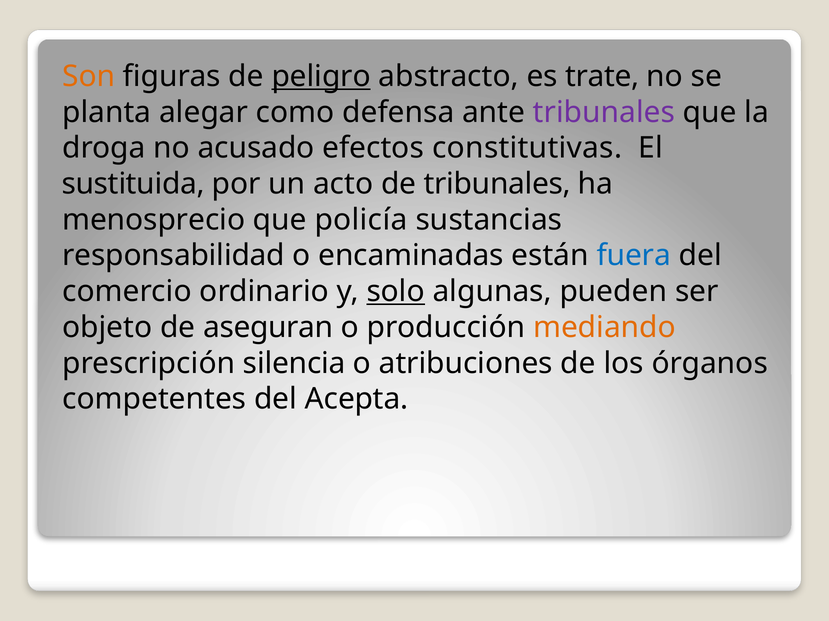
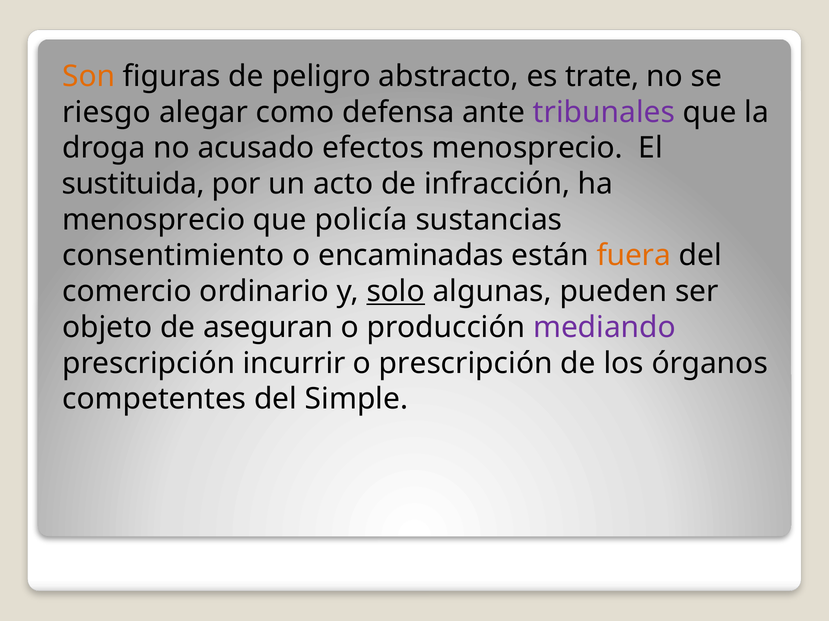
peligro underline: present -> none
planta: planta -> riesgo
efectos constitutivas: constitutivas -> menosprecio
de tribunales: tribunales -> infracción
responsabilidad: responsabilidad -> consentimiento
fuera colour: blue -> orange
mediando colour: orange -> purple
silencia: silencia -> incurrir
o atribuciones: atribuciones -> prescripción
Acepta: Acepta -> Simple
